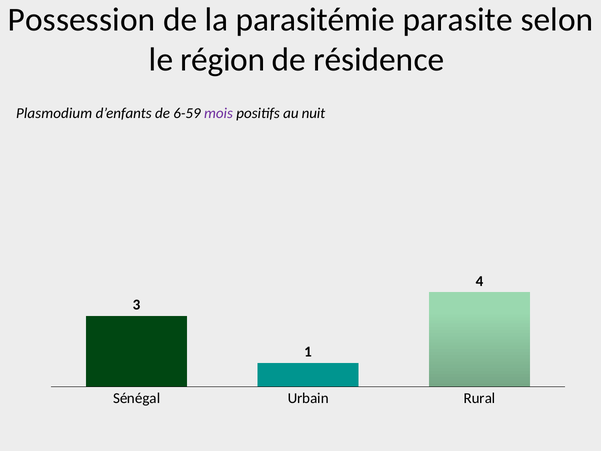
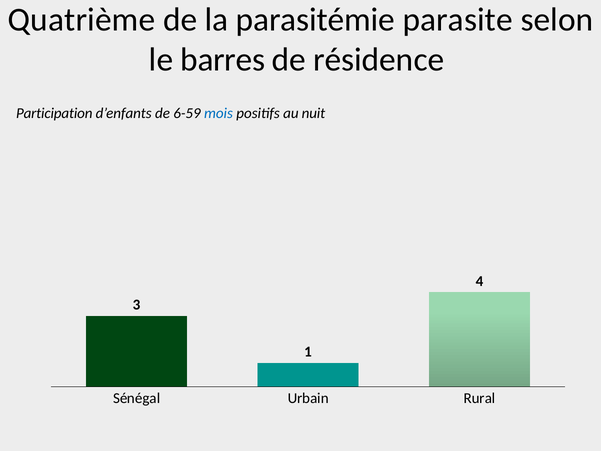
Possession: Possession -> Quatrième
région: région -> barres
Plasmodium: Plasmodium -> Participation
mois colour: purple -> blue
